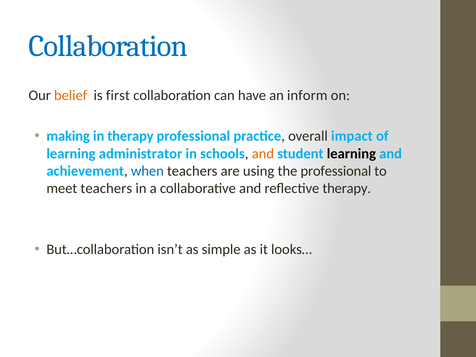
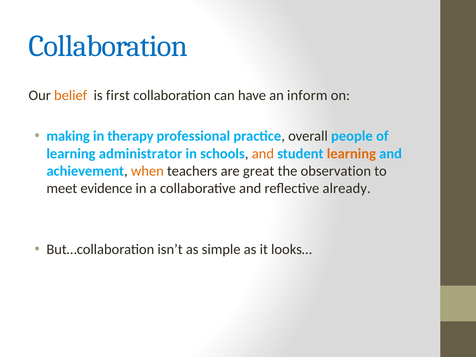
impact: impact -> people
learning at (351, 154) colour: black -> orange
when colour: blue -> orange
using: using -> great
the professional: professional -> observation
meet teachers: teachers -> evidence
reflective therapy: therapy -> already
